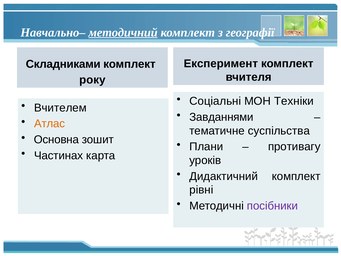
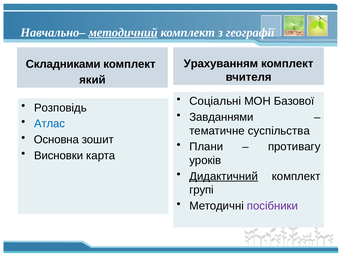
Експеримент: Експеримент -> Урахуванням
року: року -> який
Техніки: Техніки -> Базової
Вчителем: Вчителем -> Розповідь
Атлас colour: orange -> blue
Частинах: Частинах -> Висновки
Дидактичний underline: none -> present
рівні: рівні -> групі
